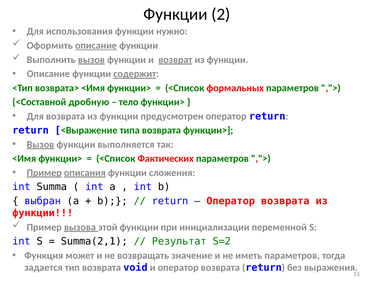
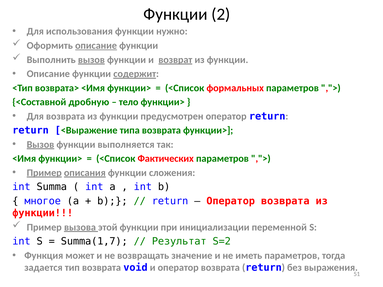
выбран: выбран -> многое
Summa(2,1: Summa(2,1 -> Summa(1,7
